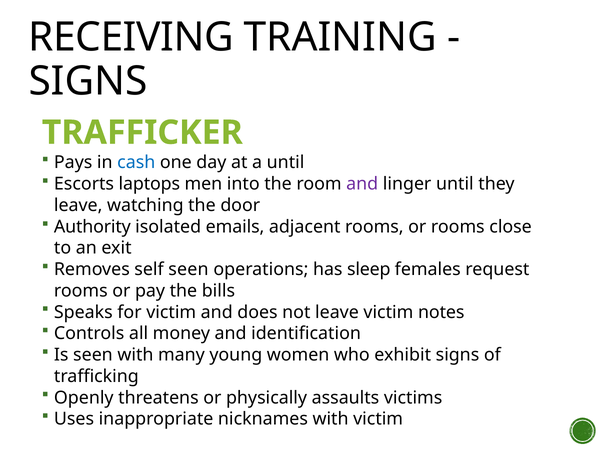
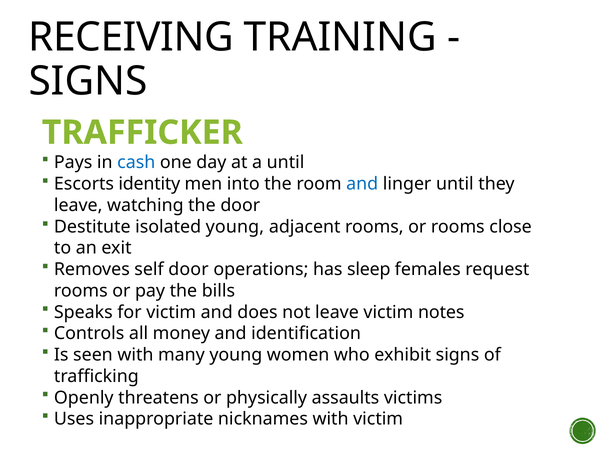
laptops: laptops -> identity
and at (362, 184) colour: purple -> blue
Authority: Authority -> Destitute
isolated emails: emails -> young
self seen: seen -> door
